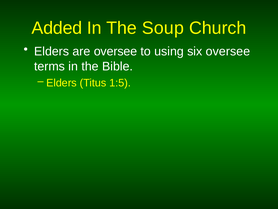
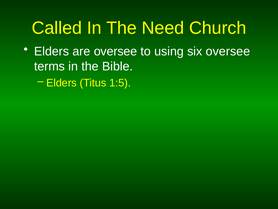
Added: Added -> Called
Soup: Soup -> Need
